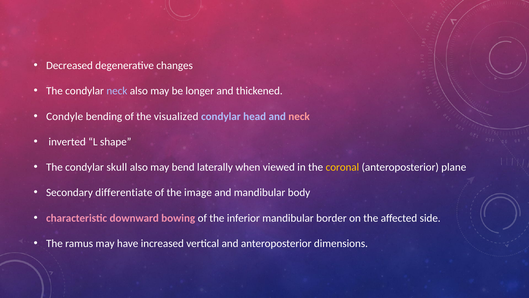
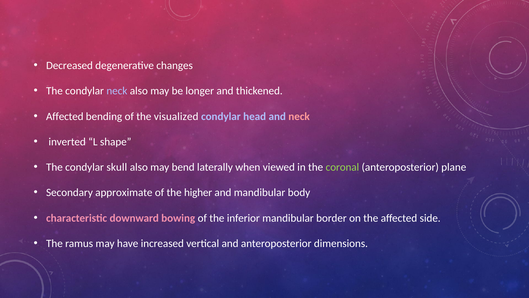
Condyle at (65, 116): Condyle -> Affected
coronal colour: yellow -> light green
differentiate: differentiate -> approximate
image: image -> higher
